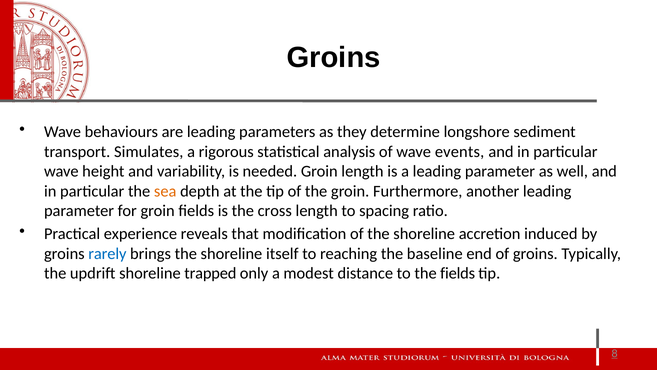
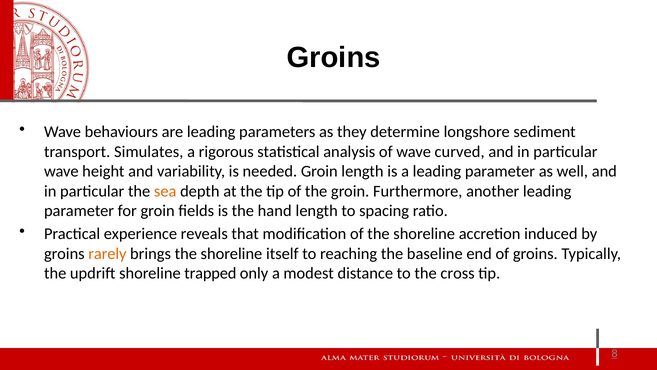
events: events -> curved
cross: cross -> hand
rarely colour: blue -> orange
the fields: fields -> cross
